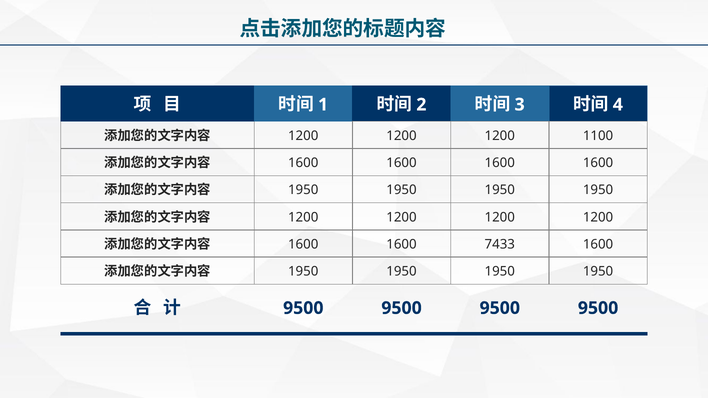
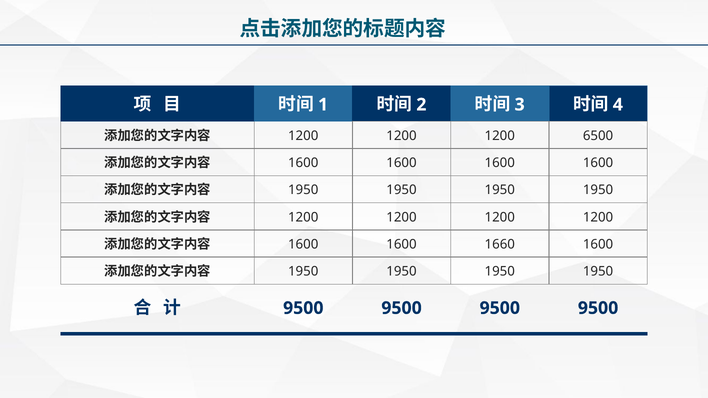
1100: 1100 -> 6500
7433: 7433 -> 1660
